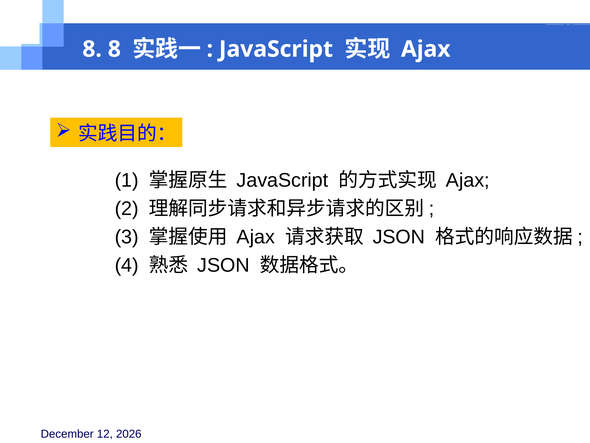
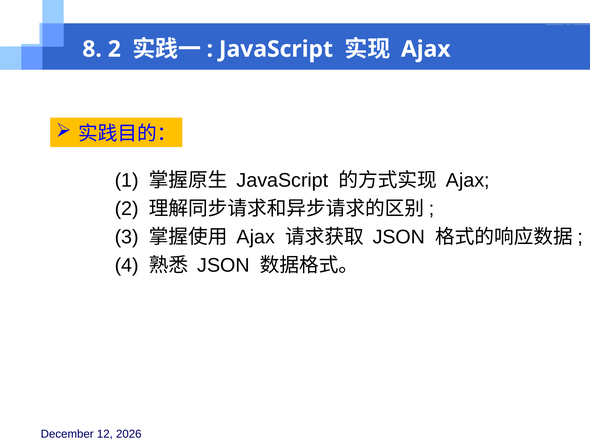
8 8: 8 -> 2
